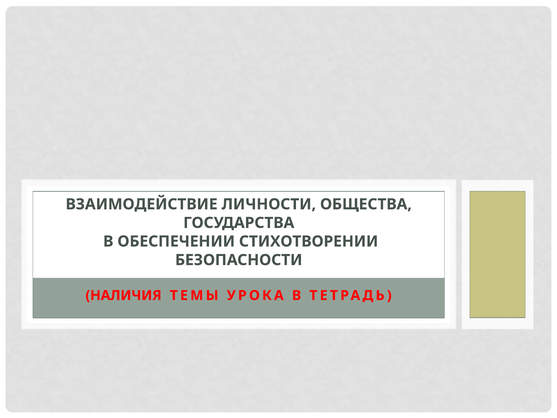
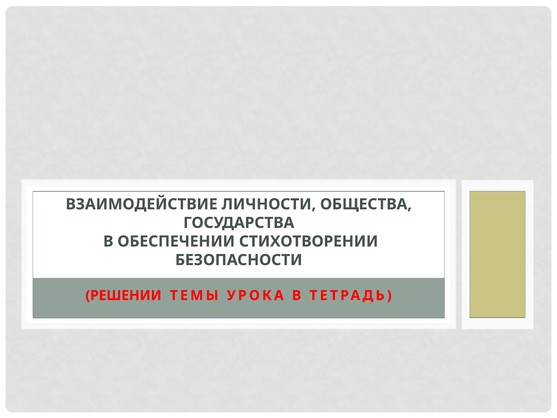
НАЛИЧИЯ: НАЛИЧИЯ -> РЕШЕНИИ
